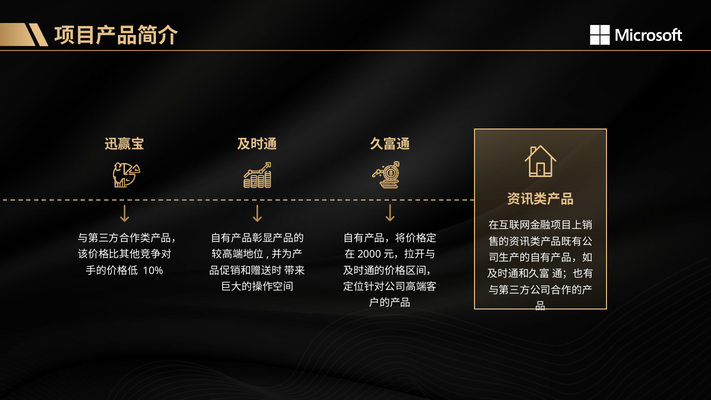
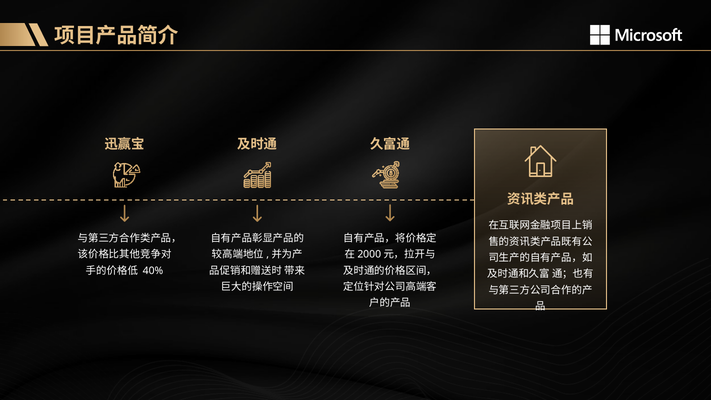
10%: 10% -> 40%
